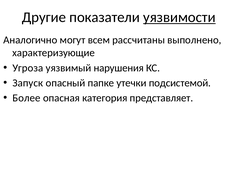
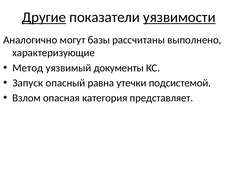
Другие underline: none -> present
всем: всем -> базы
Угроза: Угроза -> Метод
нарушения: нарушения -> документы
папке: папке -> равна
Более: Более -> Взлом
